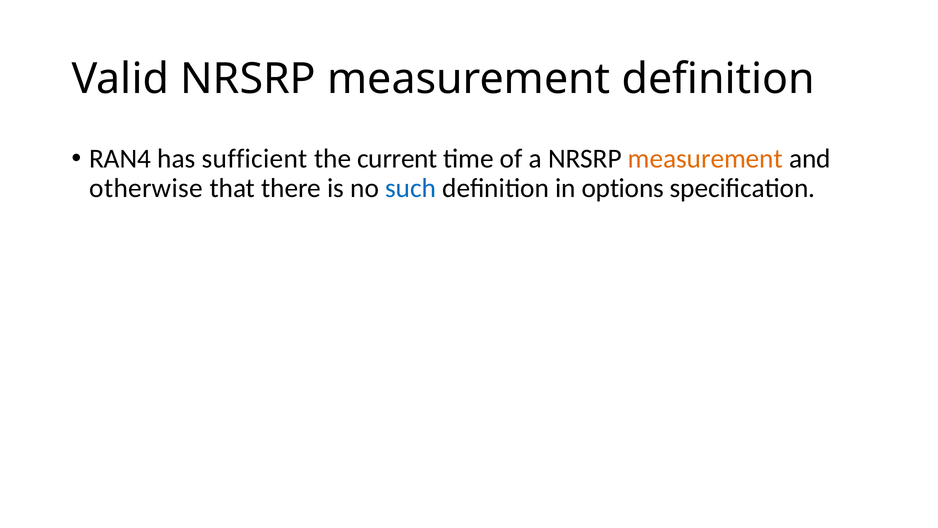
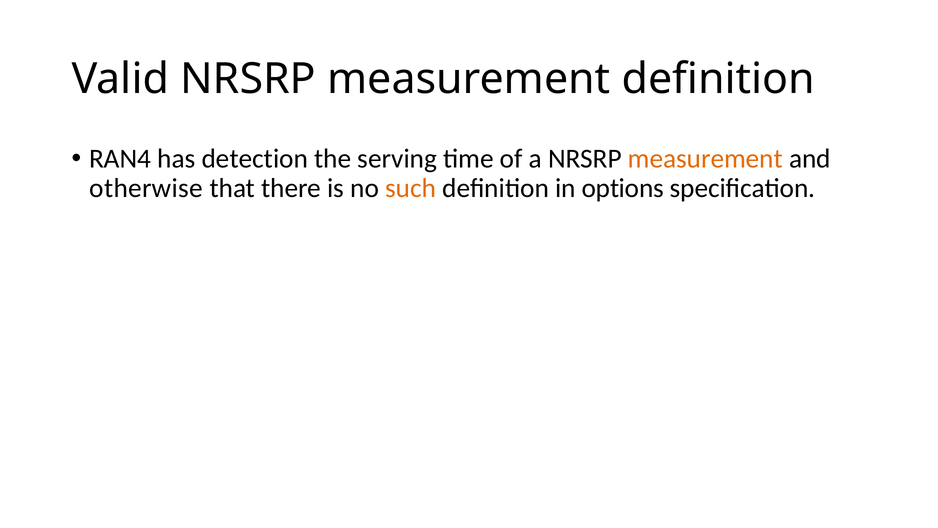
sufficient: sufficient -> detection
current: current -> serving
such colour: blue -> orange
